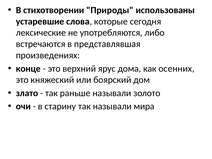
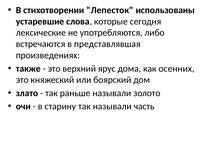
Природы: Природы -> Лепесток
конце: конце -> также
мира: мира -> часть
